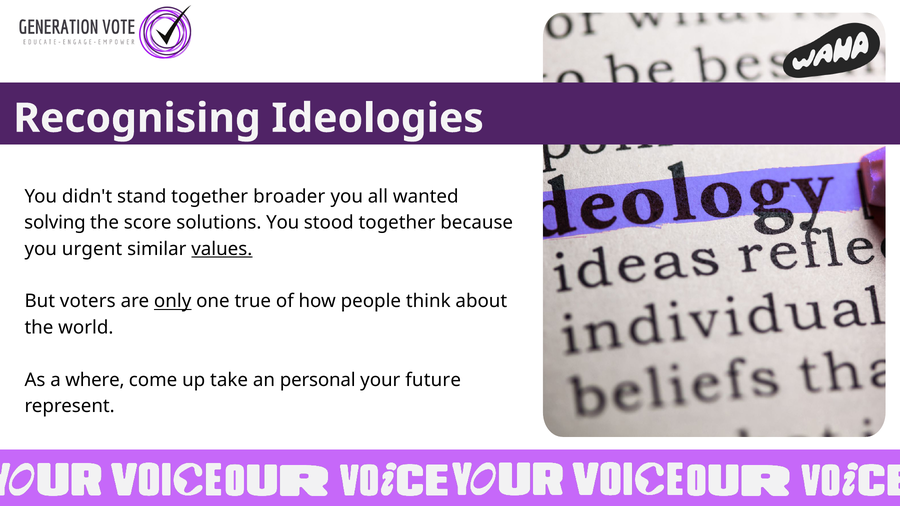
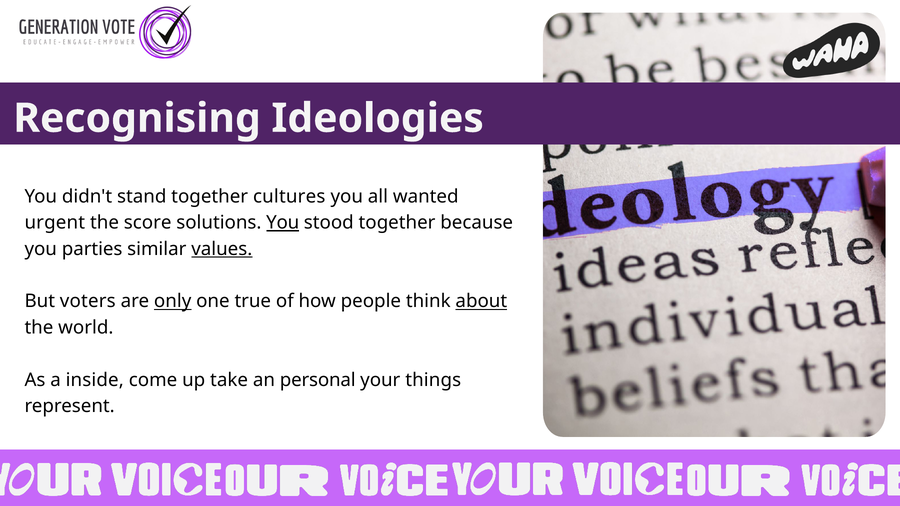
broader: broader -> cultures
solving: solving -> urgent
You at (283, 223) underline: none -> present
urgent: urgent -> parties
about underline: none -> present
where: where -> inside
future: future -> things
